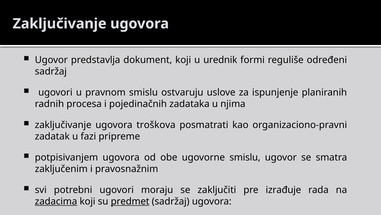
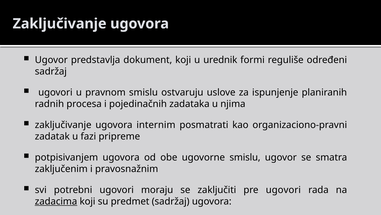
troškova: troškova -> internim
pre izrađuje: izrađuje -> ugovori
predmet underline: present -> none
